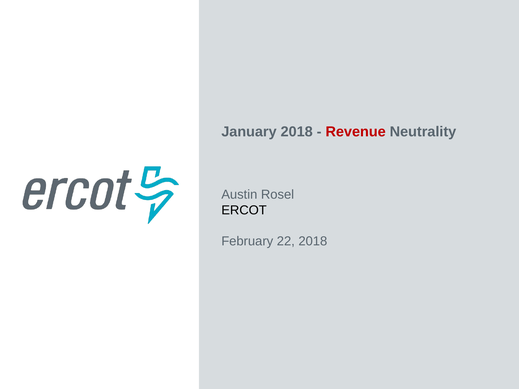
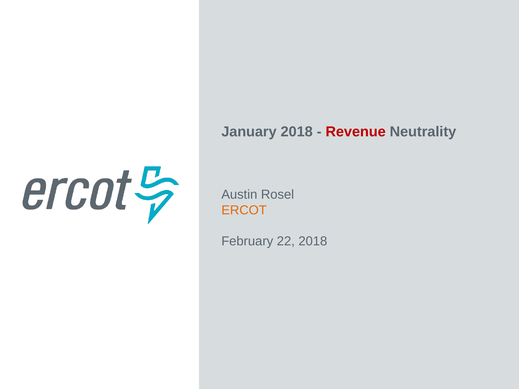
ERCOT colour: black -> orange
